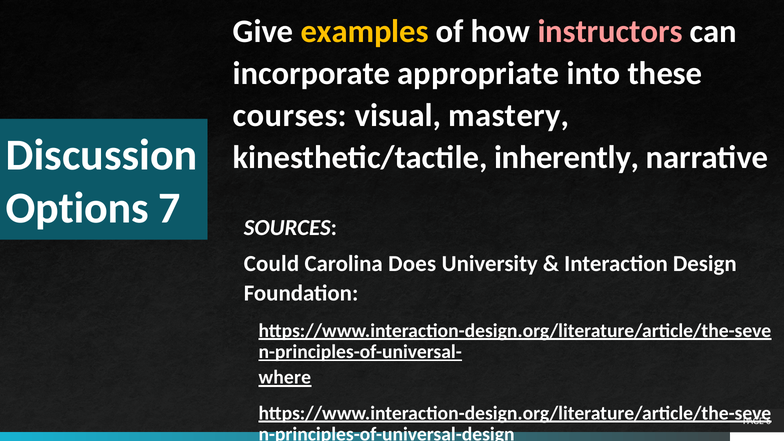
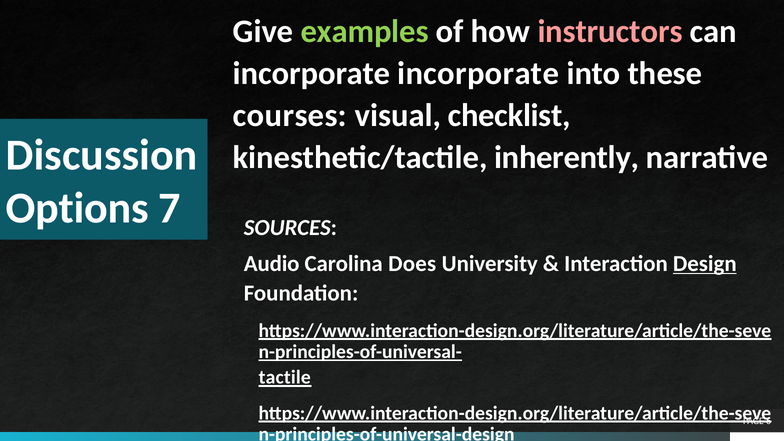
examples colour: yellow -> light green
incorporate appropriate: appropriate -> incorporate
mastery: mastery -> checklist
Could: Could -> Audio
Design underline: none -> present
where: where -> tactile
